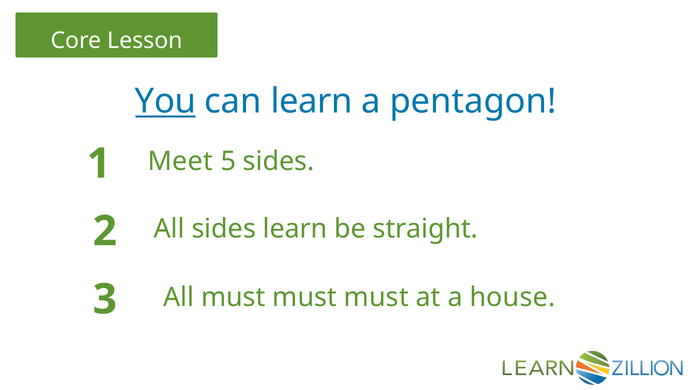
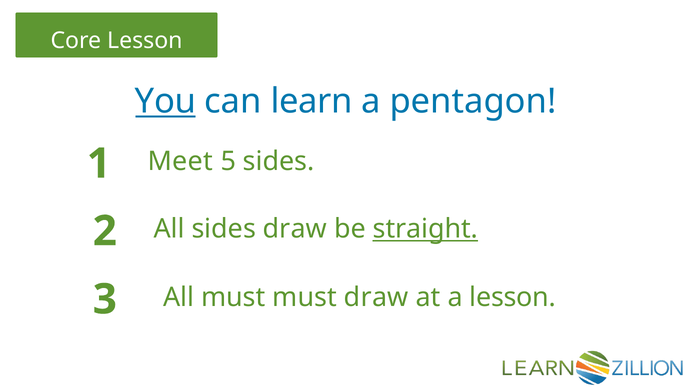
sides learn: learn -> draw
straight underline: none -> present
must at (376, 297): must -> draw
a house: house -> lesson
